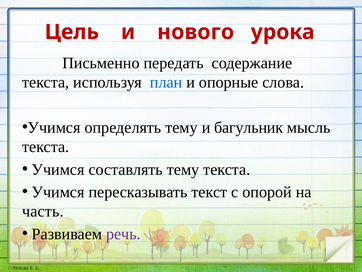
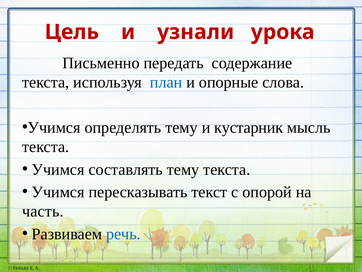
нового: нового -> узнали
багульник: багульник -> кустарник
речь colour: purple -> blue
